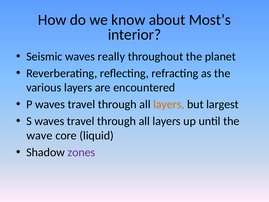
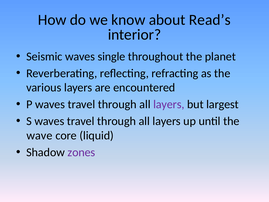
Most’s: Most’s -> Read’s
really: really -> single
layers at (169, 104) colour: orange -> purple
